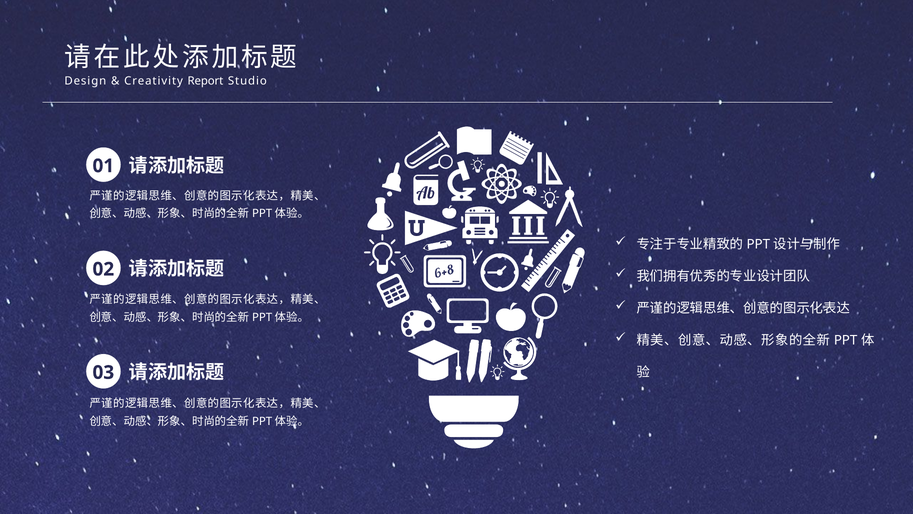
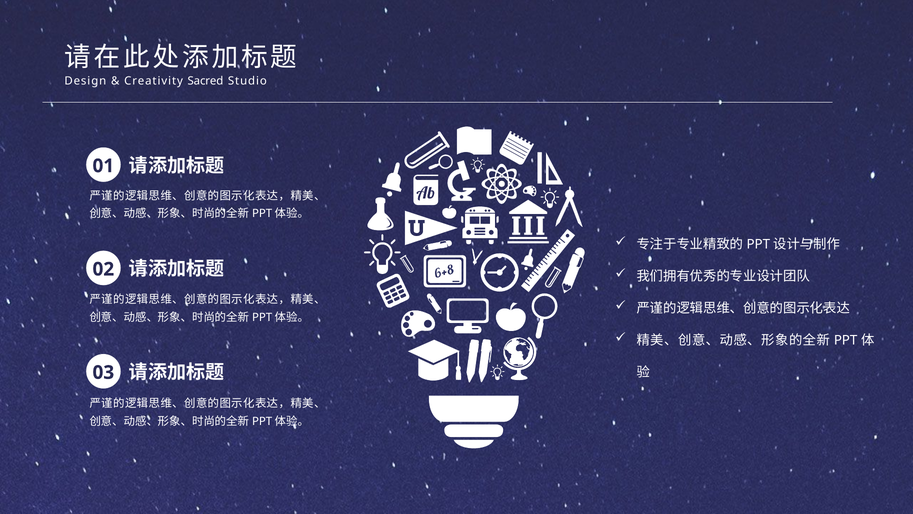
Report: Report -> Sacred
